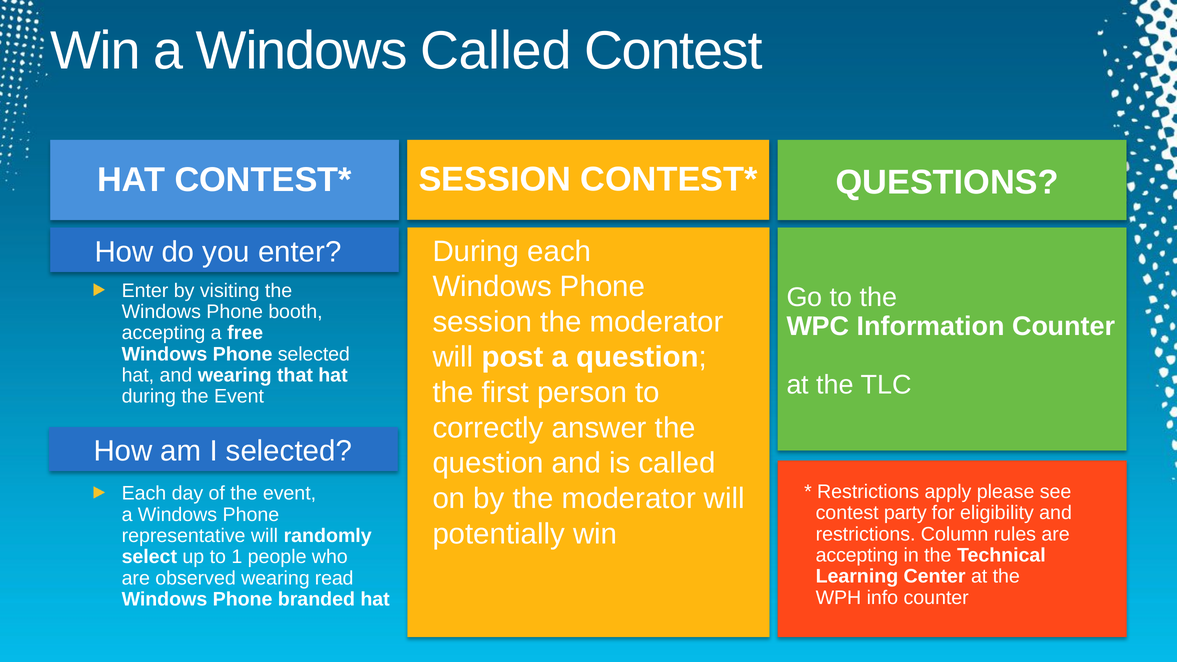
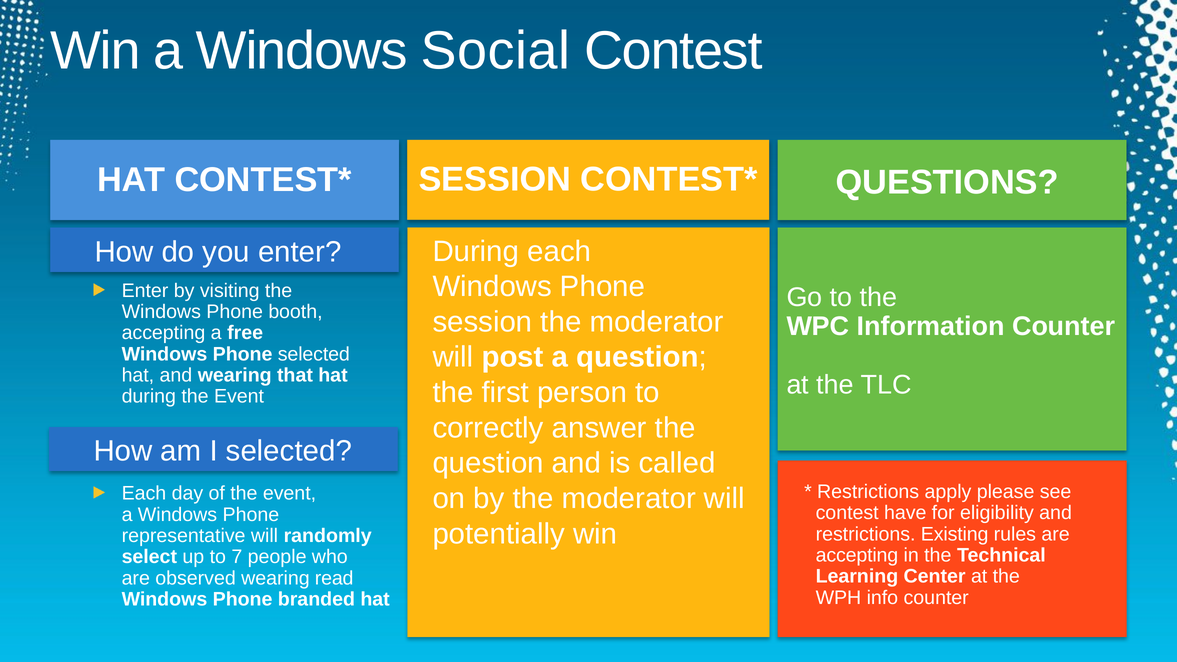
Windows Called: Called -> Social
party: party -> have
Column: Column -> Existing
1: 1 -> 7
